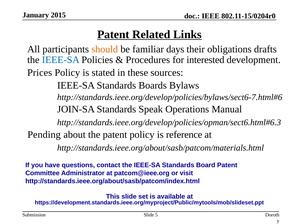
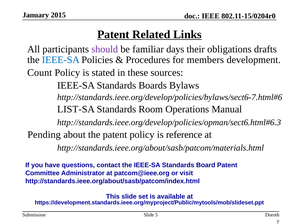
should colour: orange -> purple
interested: interested -> members
Prices: Prices -> Count
JOIN-SA: JOIN-SA -> LIST-SA
Speak: Speak -> Room
